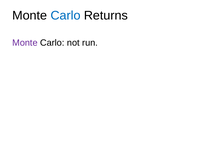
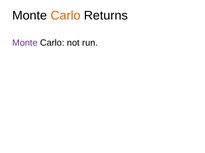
Carlo at (66, 16) colour: blue -> orange
